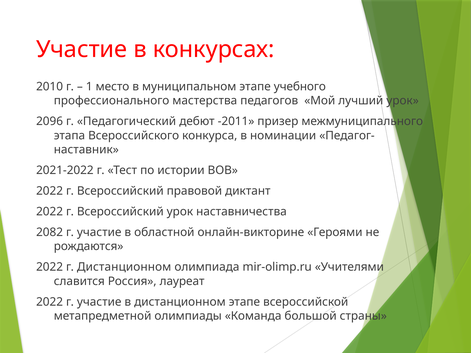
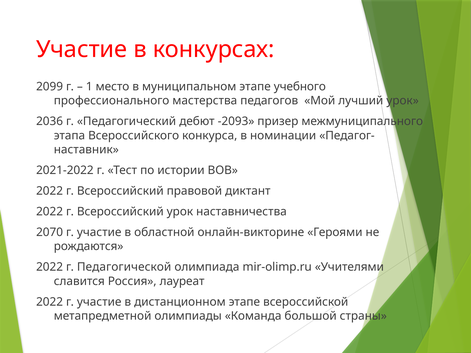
2010: 2010 -> 2099
2096: 2096 -> 2036
-2011: -2011 -> -2093
2082: 2082 -> 2070
г Дистанционном: Дистанционном -> Педагогической
